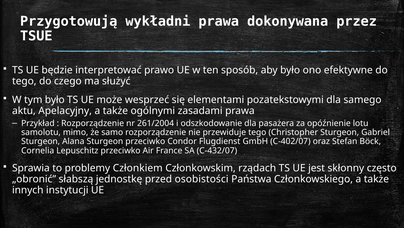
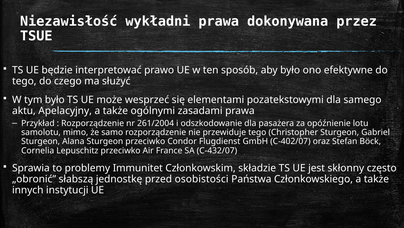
Przygotowują: Przygotowują -> Niezawisłość
Członkiem: Członkiem -> Immunitet
rządach: rządach -> składzie
